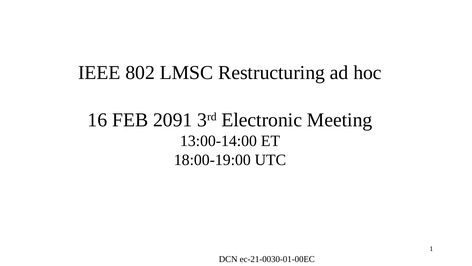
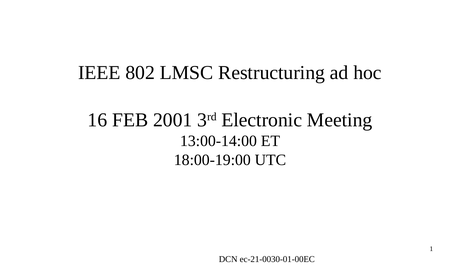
2091: 2091 -> 2001
